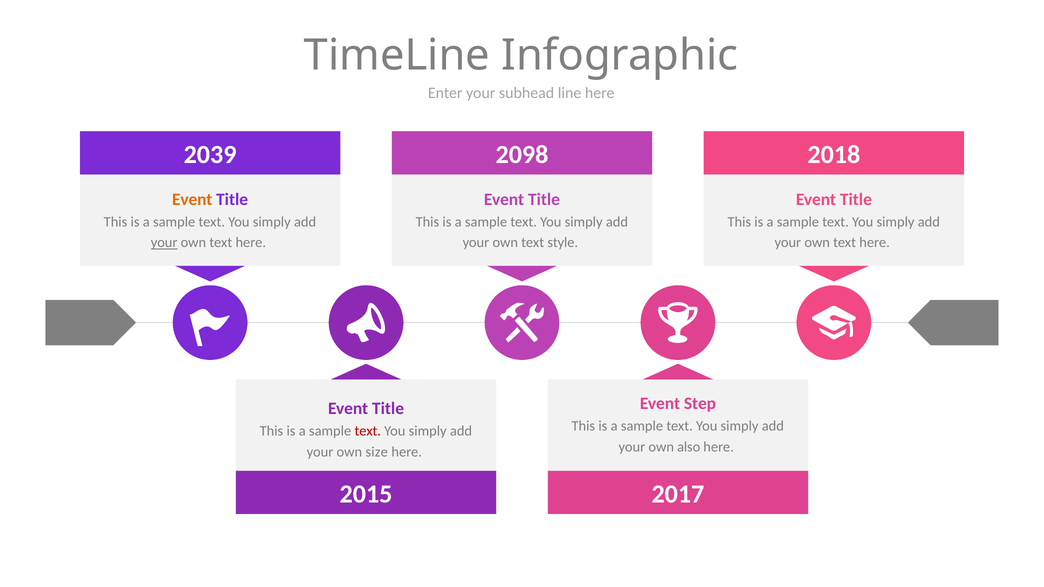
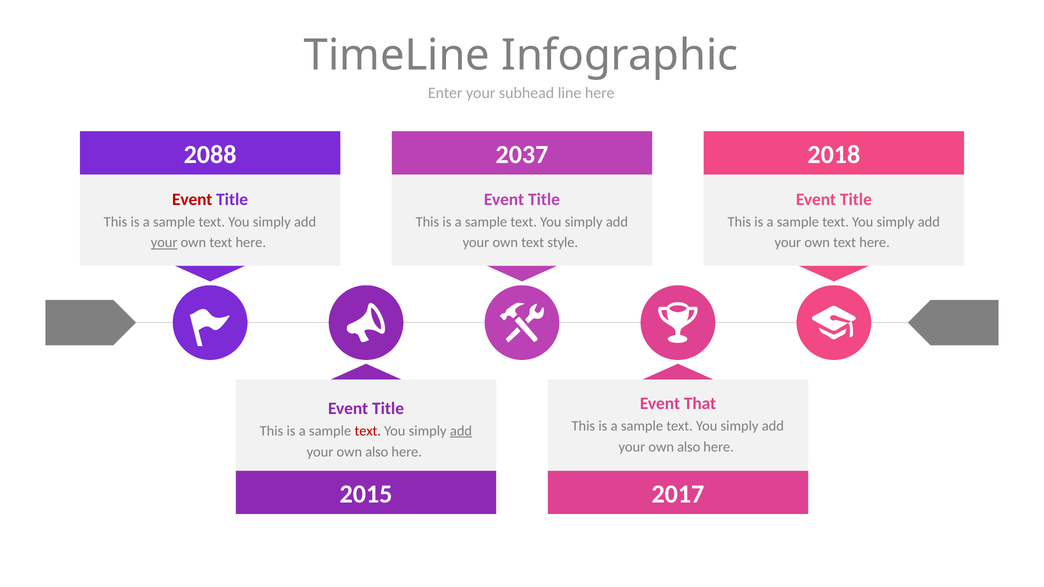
2039: 2039 -> 2088
2098: 2098 -> 2037
Event at (192, 200) colour: orange -> red
Step: Step -> That
add at (461, 431) underline: none -> present
size at (377, 452): size -> also
